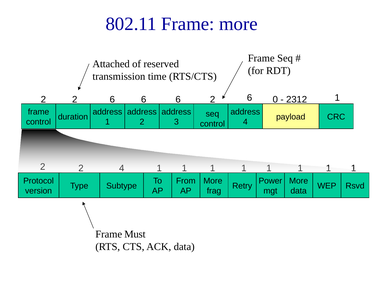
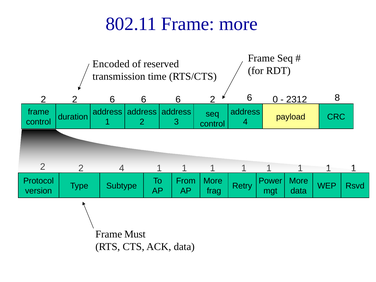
Attached: Attached -> Encoded
2312 1: 1 -> 8
